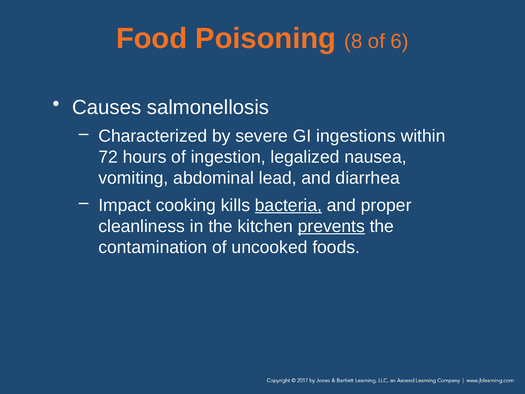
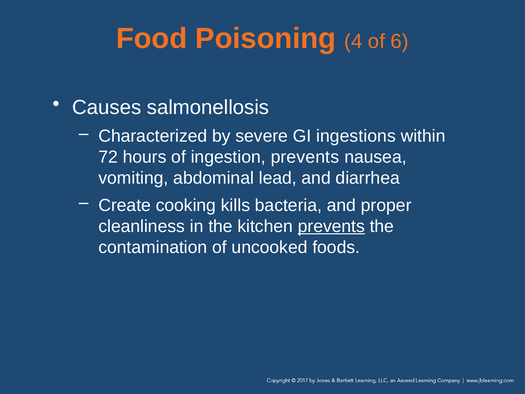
8: 8 -> 4
ingestion legalized: legalized -> prevents
Impact: Impact -> Create
bacteria underline: present -> none
